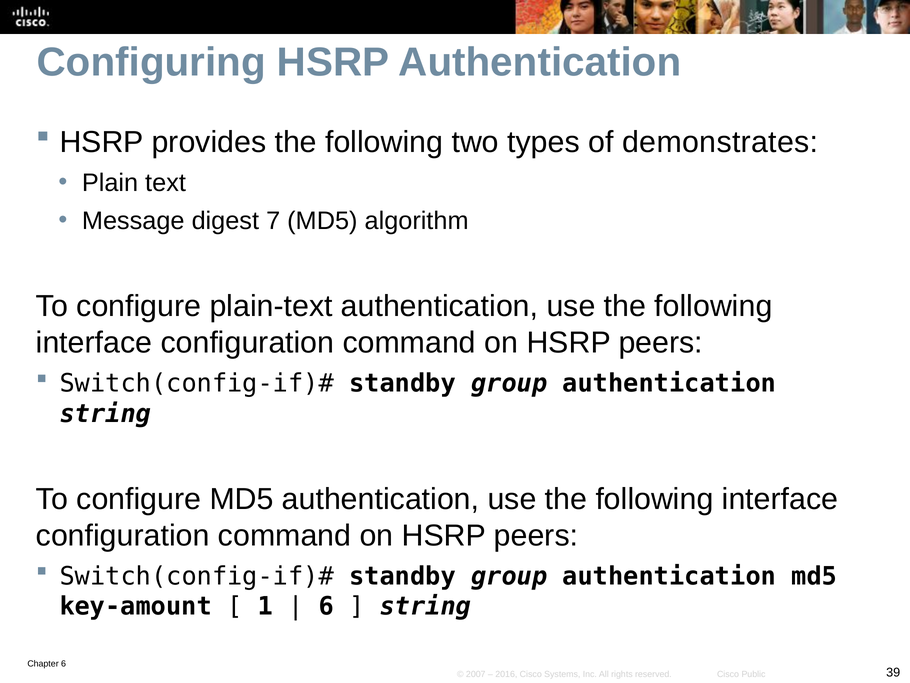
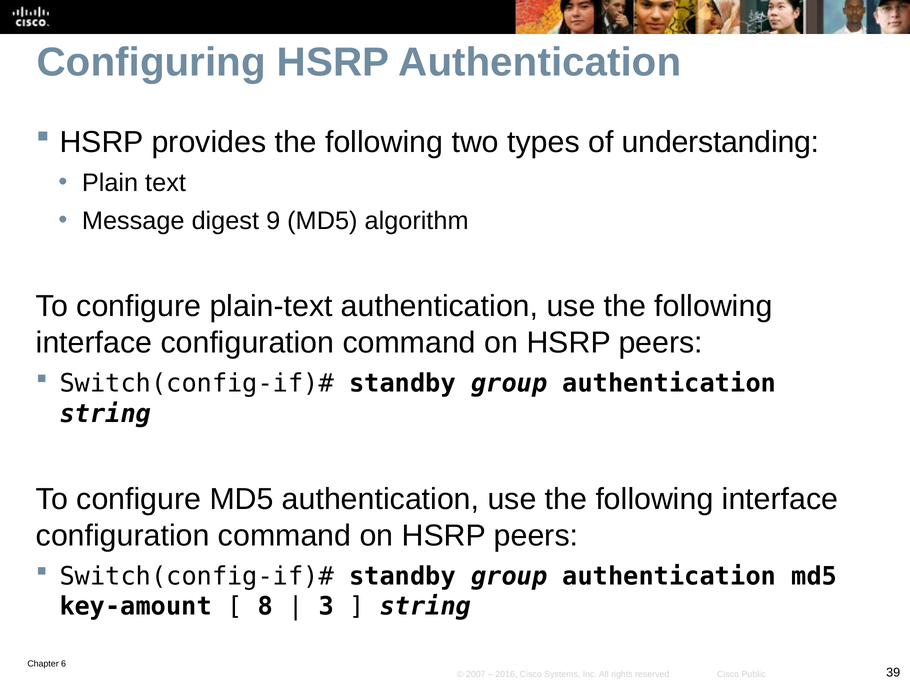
demonstrates: demonstrates -> understanding
7: 7 -> 9
1: 1 -> 8
6 at (326, 606): 6 -> 3
